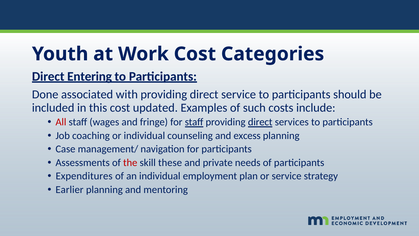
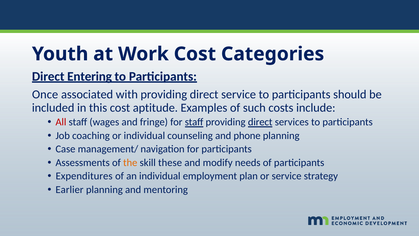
Done: Done -> Once
updated: updated -> aptitude
excess: excess -> phone
the colour: red -> orange
private: private -> modify
